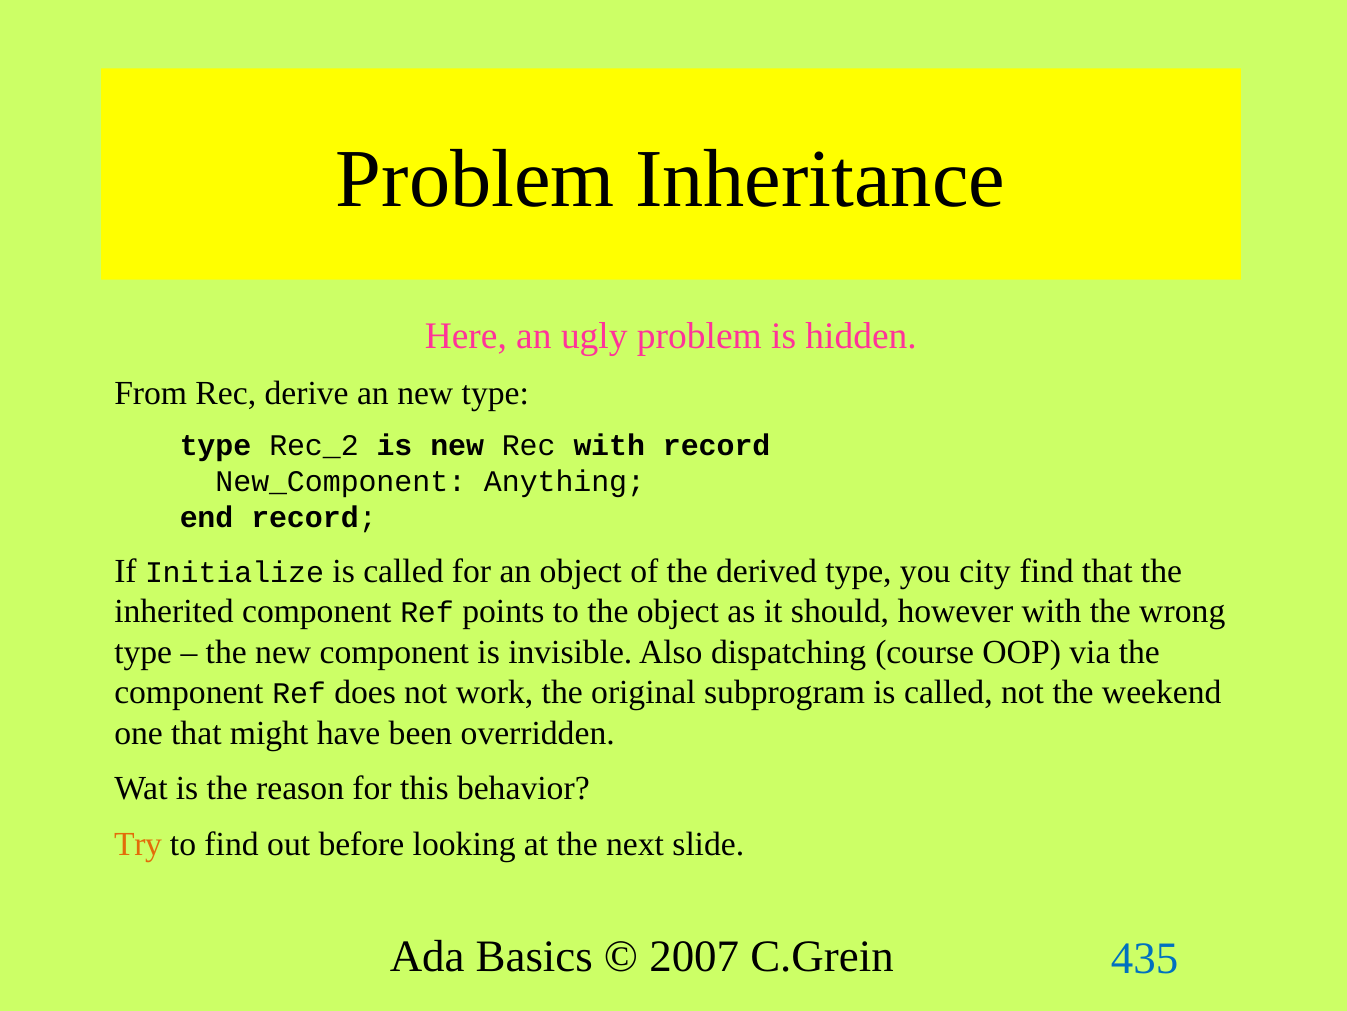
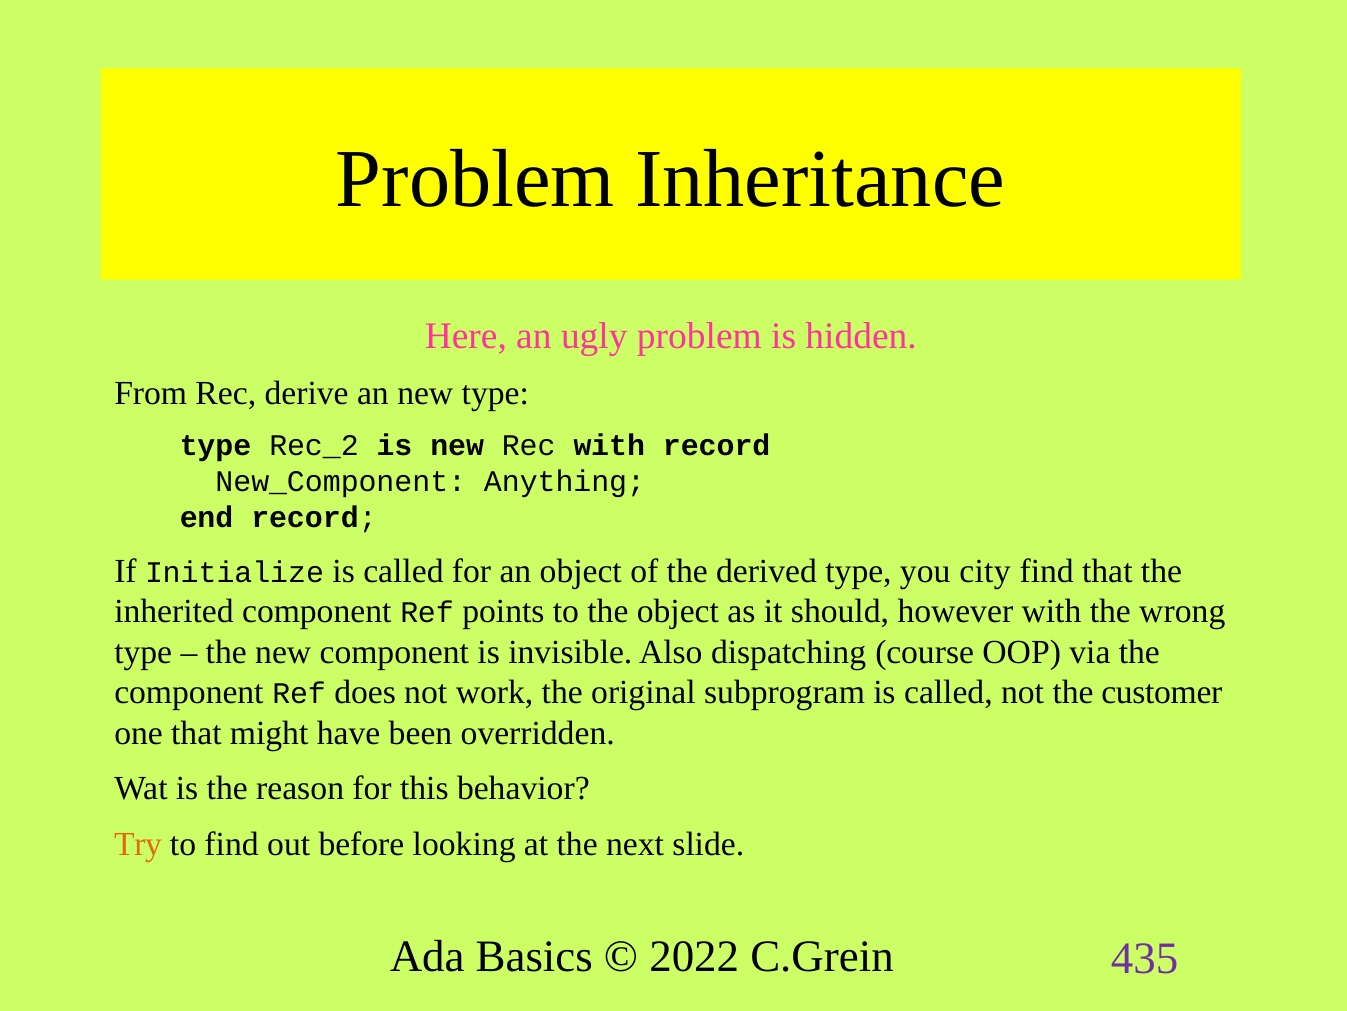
weekend: weekend -> customer
2007: 2007 -> 2022
435 colour: blue -> purple
